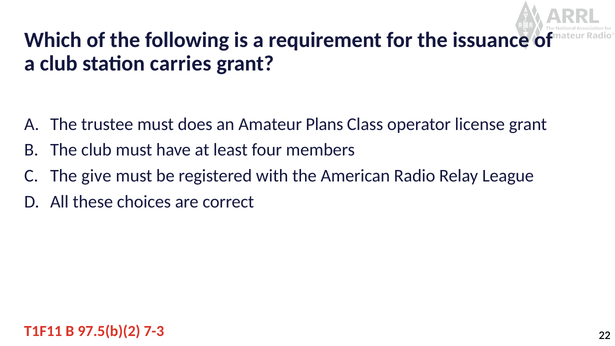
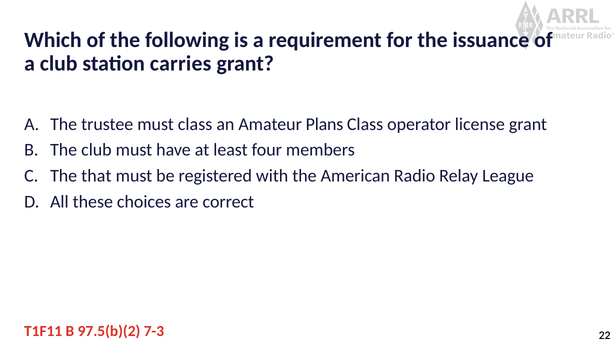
must does: does -> class
give: give -> that
